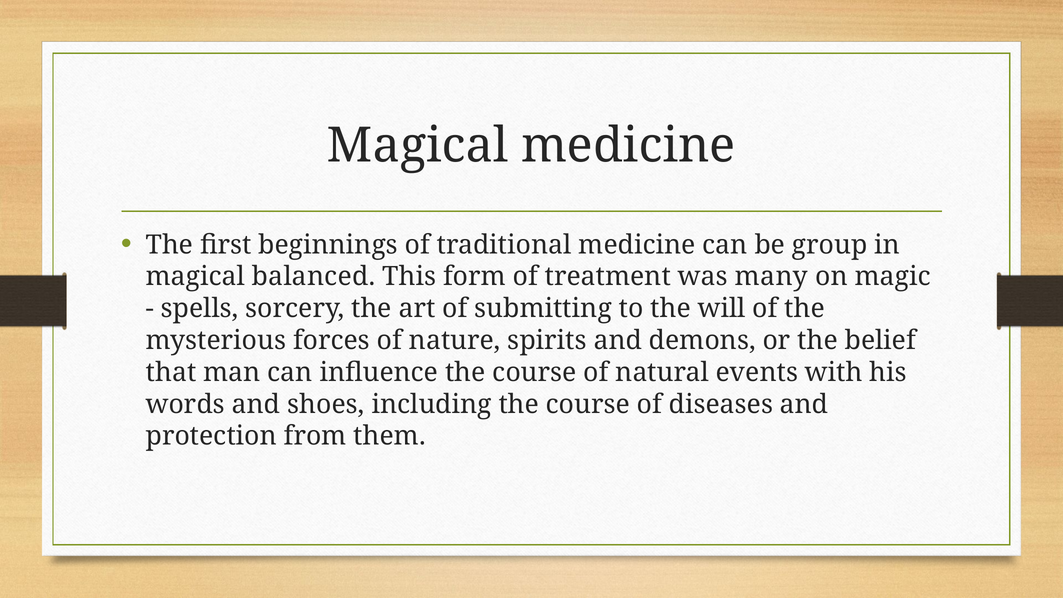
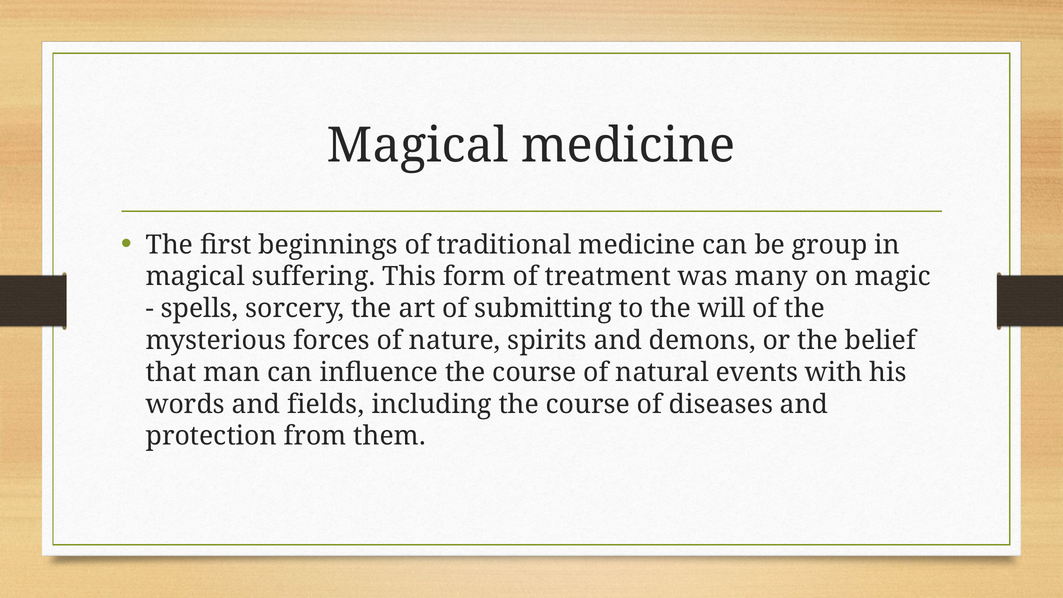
balanced: balanced -> suffering
shoes: shoes -> fields
